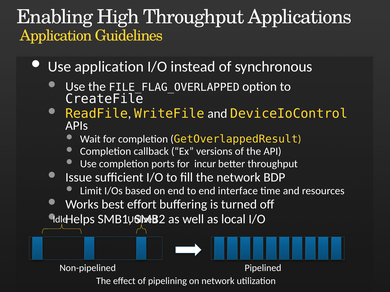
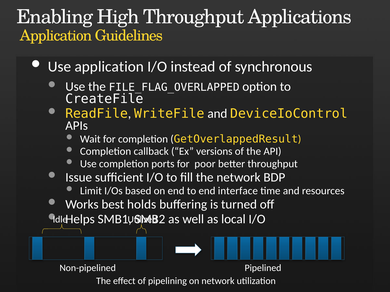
incur: incur -> poor
effort: effort -> holds
